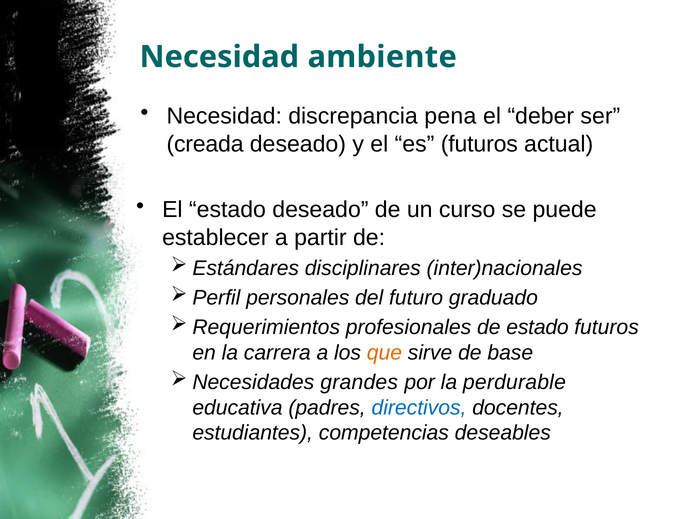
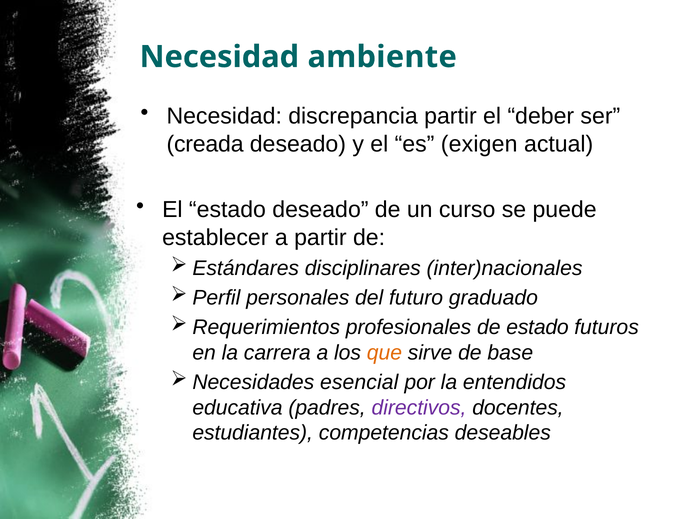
discrepancia pena: pena -> partir
es futuros: futuros -> exigen
grandes: grandes -> esencial
perdurable: perdurable -> entendidos
directivos colour: blue -> purple
